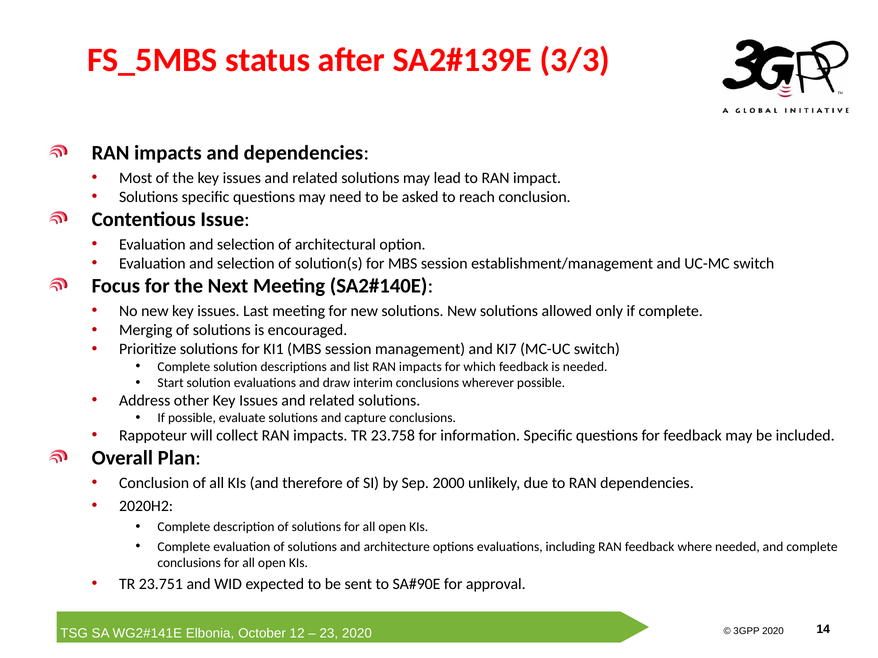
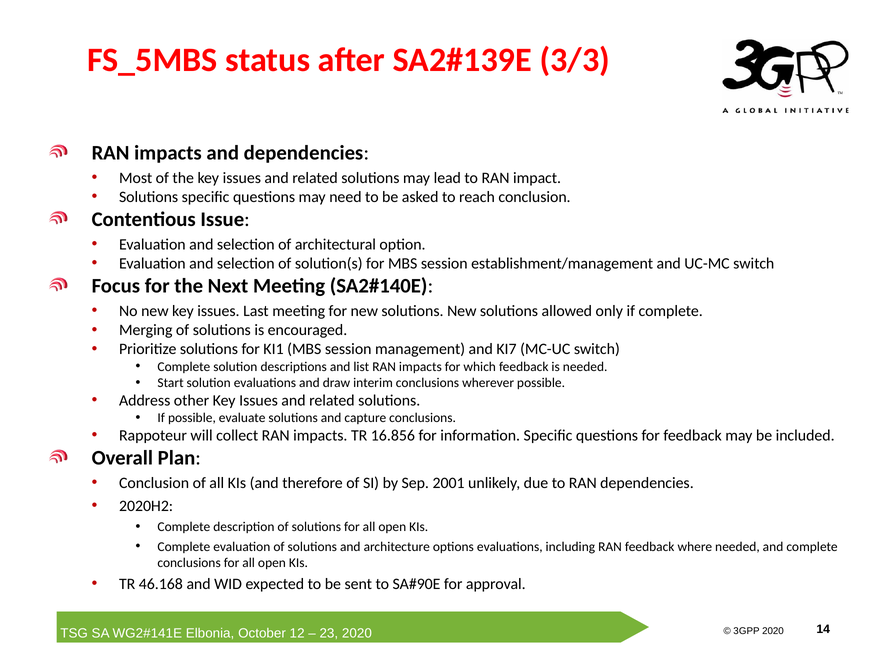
23.758: 23.758 -> 16.856
2000: 2000 -> 2001
23.751: 23.751 -> 46.168
